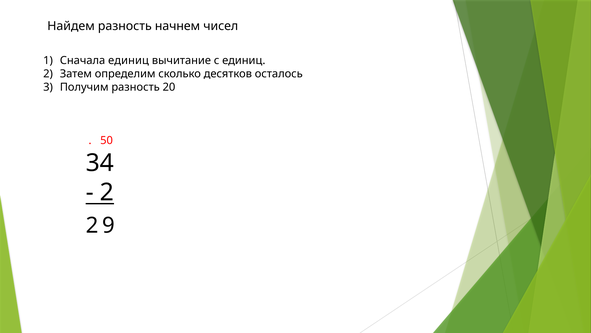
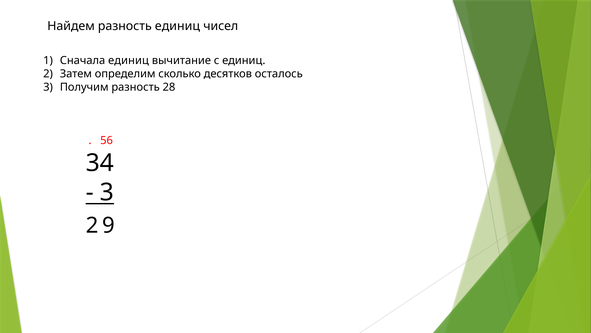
разность начнем: начнем -> единиц
20: 20 -> 28
50: 50 -> 56
2 at (107, 192): 2 -> 3
